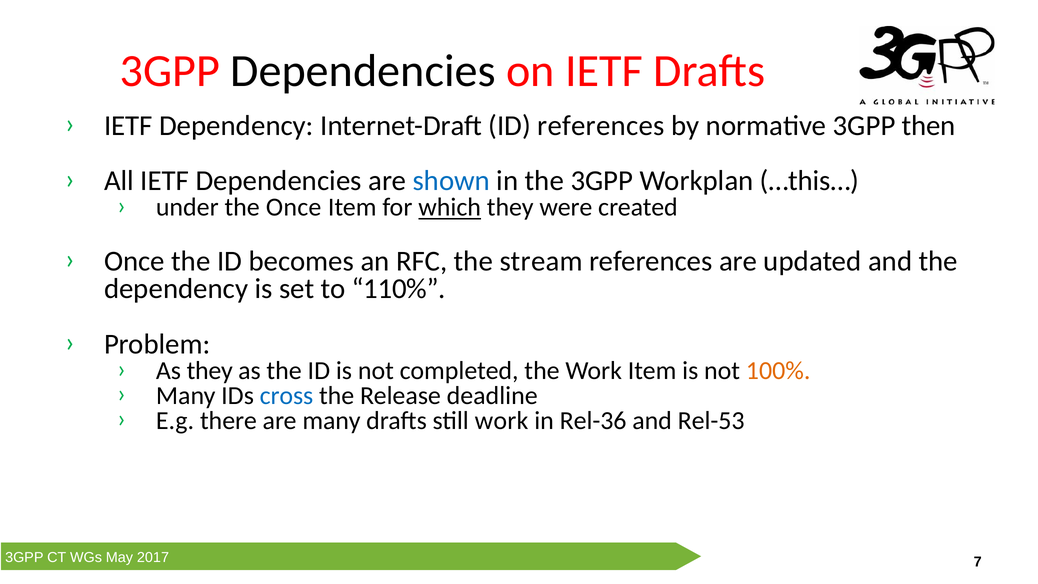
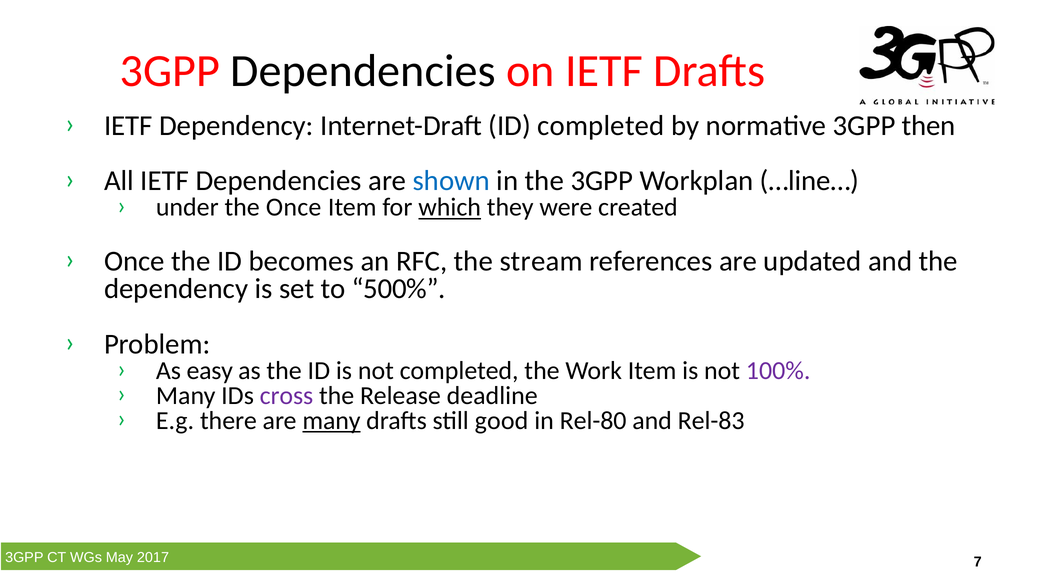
ID references: references -> completed
…this…: …this… -> …line…
110%: 110% -> 500%
As they: they -> easy
100% colour: orange -> purple
cross colour: blue -> purple
many at (332, 421) underline: none -> present
still work: work -> good
Rel-36: Rel-36 -> Rel-80
Rel-53: Rel-53 -> Rel-83
